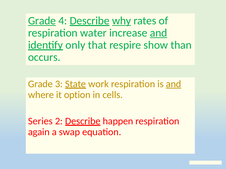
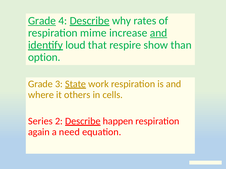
why underline: present -> none
water: water -> mime
only: only -> loud
occurs: occurs -> option
and at (174, 84) underline: present -> none
option: option -> others
swap: swap -> need
